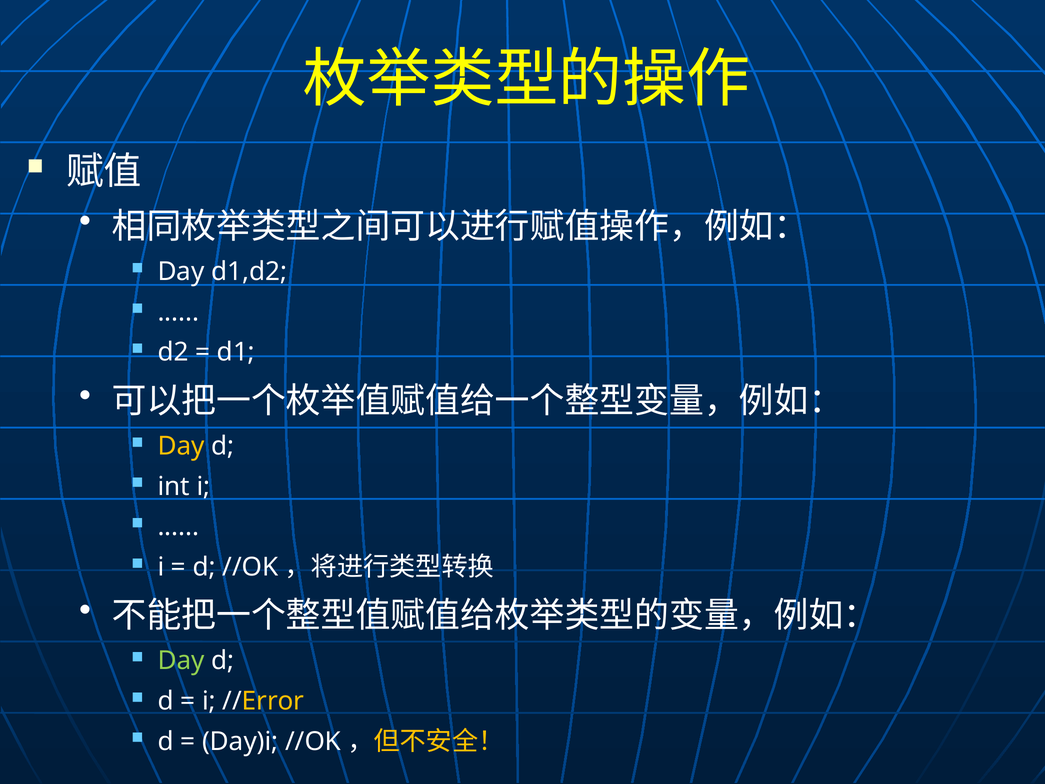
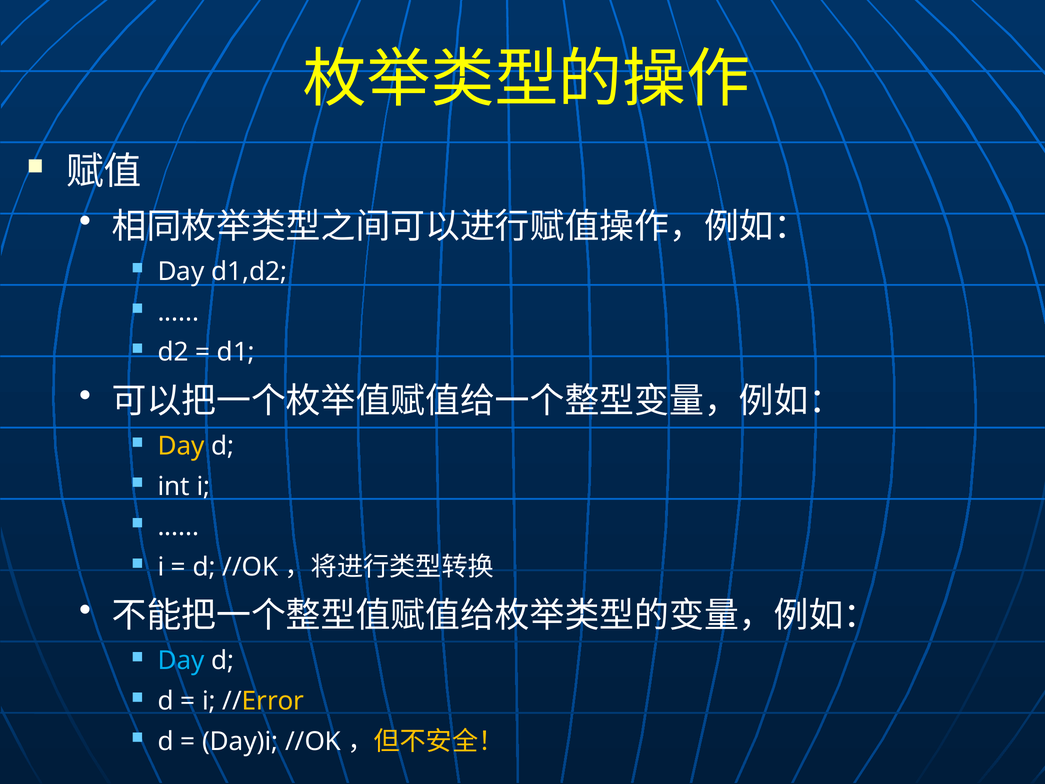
Day at (181, 661) colour: light green -> light blue
